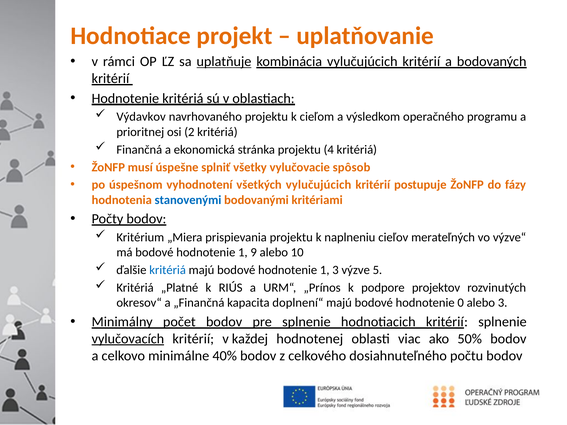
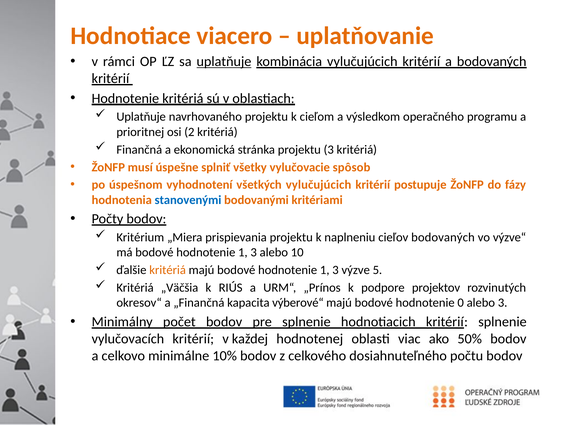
projekt: projekt -> viacero
Výdavkov at (141, 117): Výdavkov -> Uplatňuje
projektu 4: 4 -> 3
cieľov merateľných: merateľných -> bodovaných
9 at (254, 253): 9 -> 3
kritériá at (168, 270) colour: blue -> orange
„Platné: „Platné -> „Väčšia
doplnení“: doplnení“ -> výberové“
vylučovacích underline: present -> none
40%: 40% -> 10%
